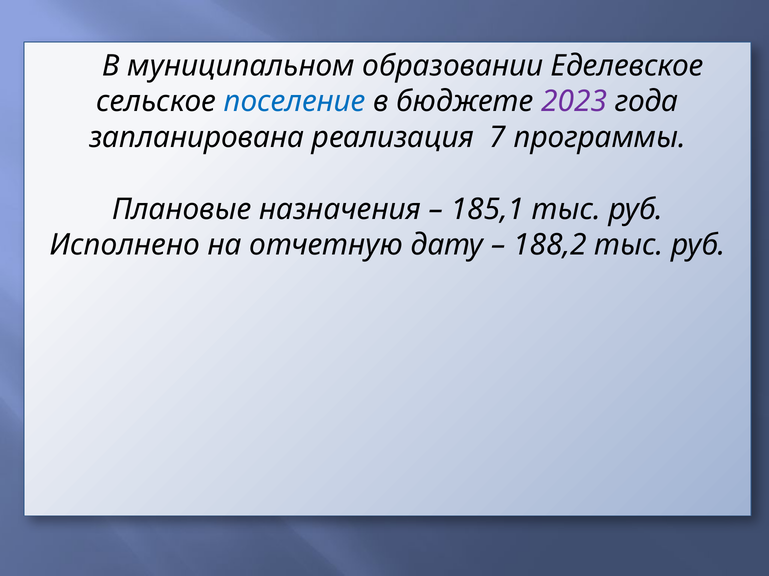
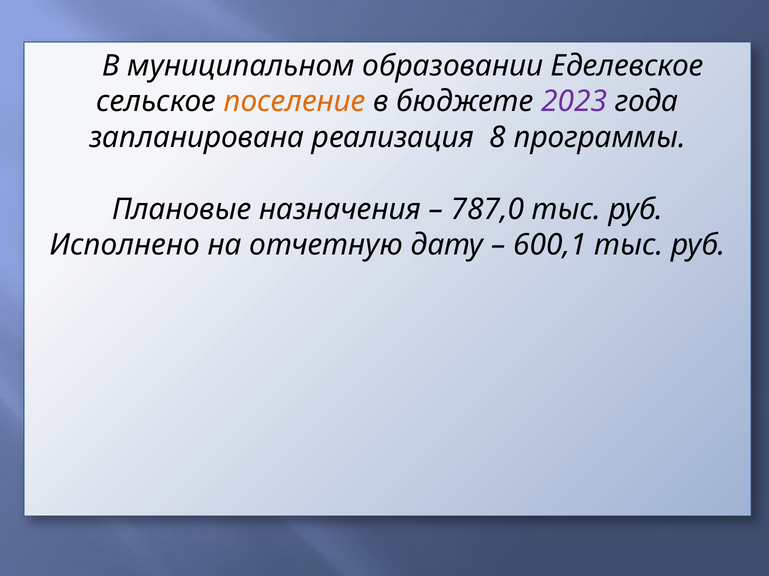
поселение colour: blue -> orange
7: 7 -> 8
185,1: 185,1 -> 787,0
188,2: 188,2 -> 600,1
